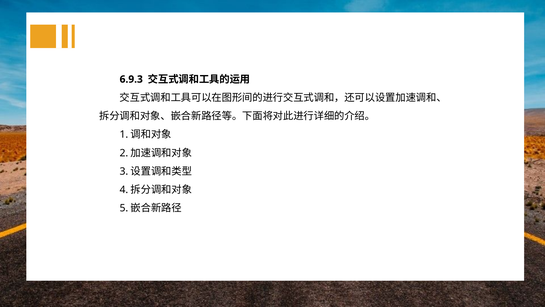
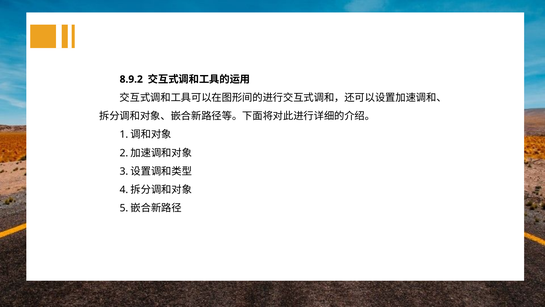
6.9.3: 6.9.3 -> 8.9.2
